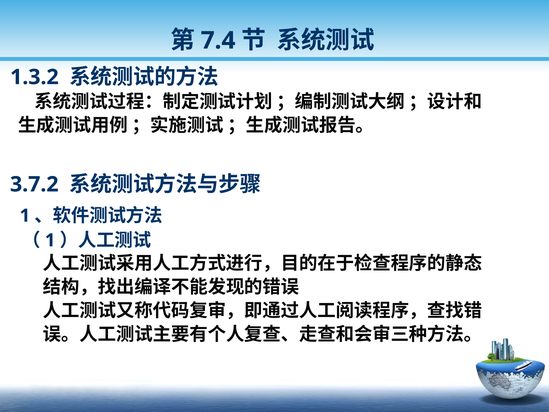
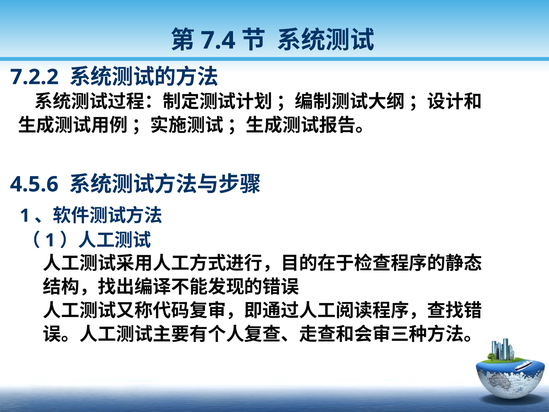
1.3.2: 1.3.2 -> 7.2.2
3.7.2: 3.7.2 -> 4.5.6
